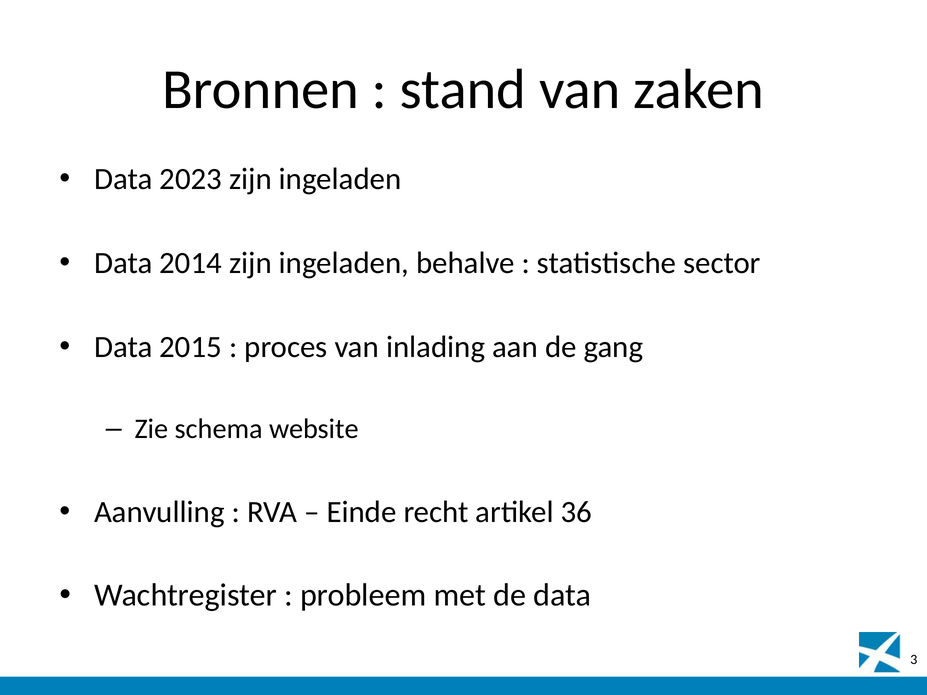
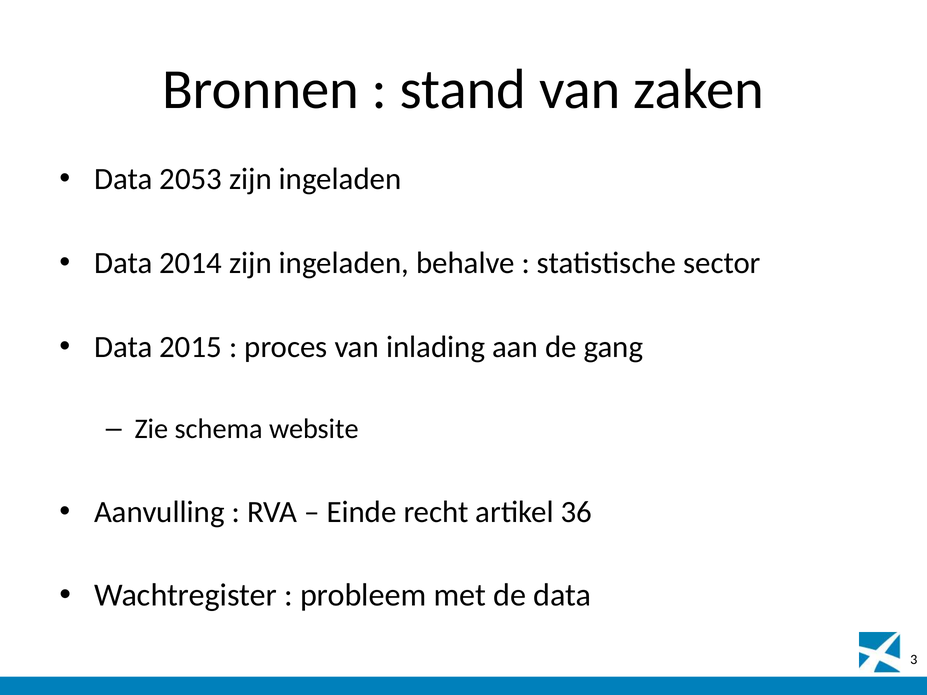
2023: 2023 -> 2053
